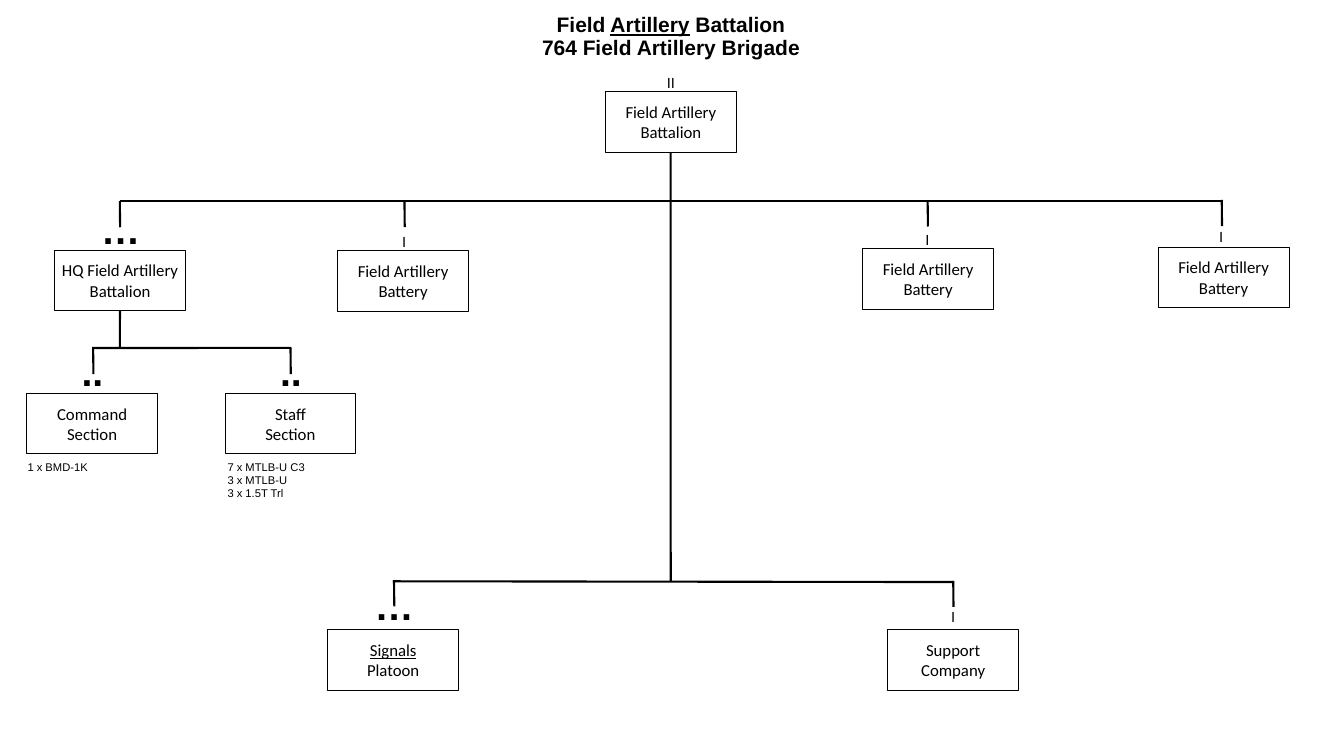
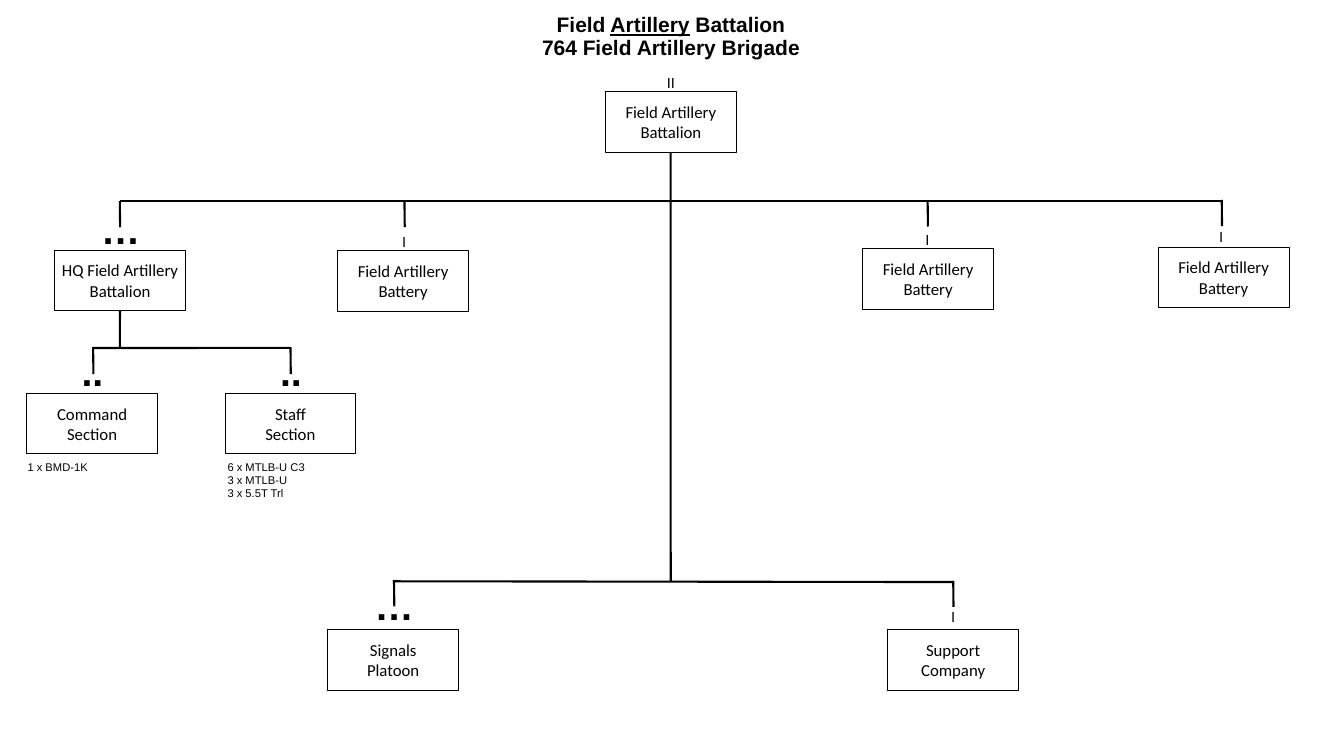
7: 7 -> 6
1.5T: 1.5T -> 5.5T
Signals underline: present -> none
